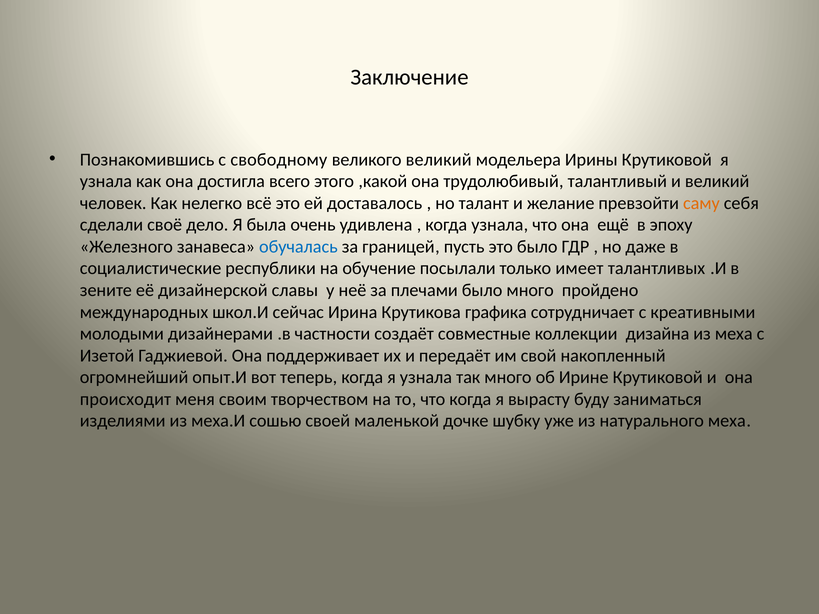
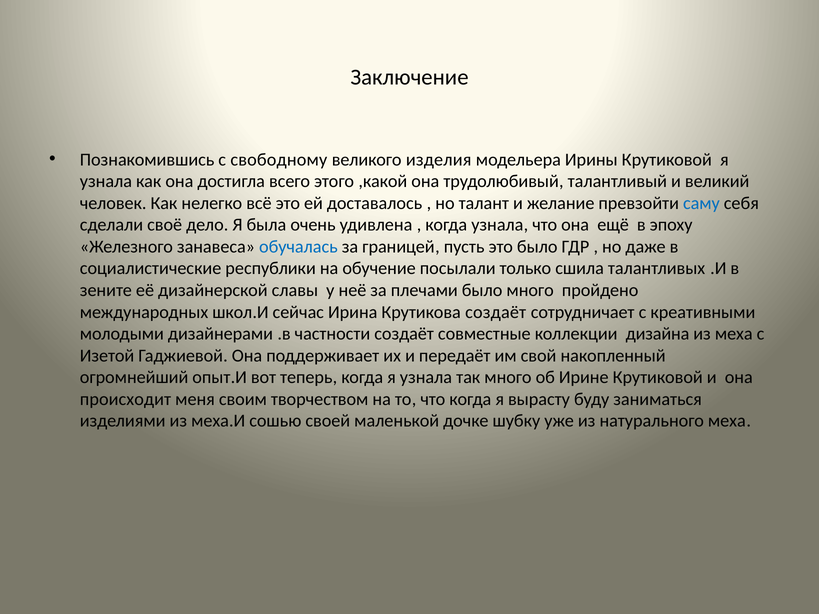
великого великий: великий -> изделия
саму colour: orange -> blue
имеет: имеет -> сшила
Крутикова графика: графика -> создаёт
